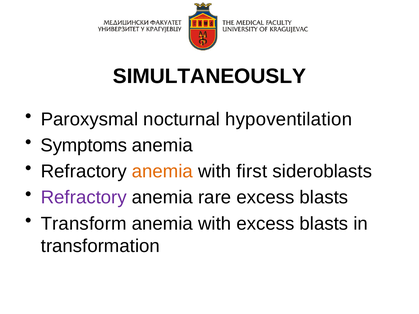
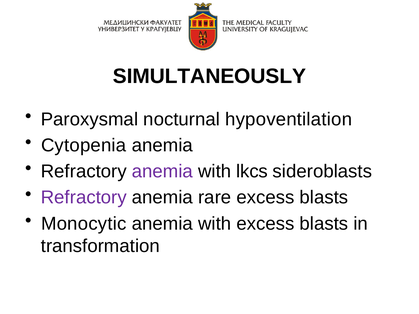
Symptoms: Symptoms -> Cytopenia
anemia at (162, 172) colour: orange -> purple
first: first -> lkcs
Transform: Transform -> Monocytic
